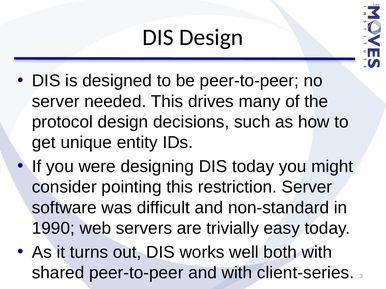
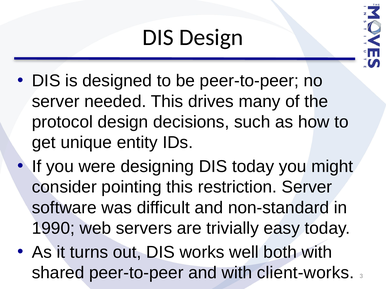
client-series: client-series -> client-works
